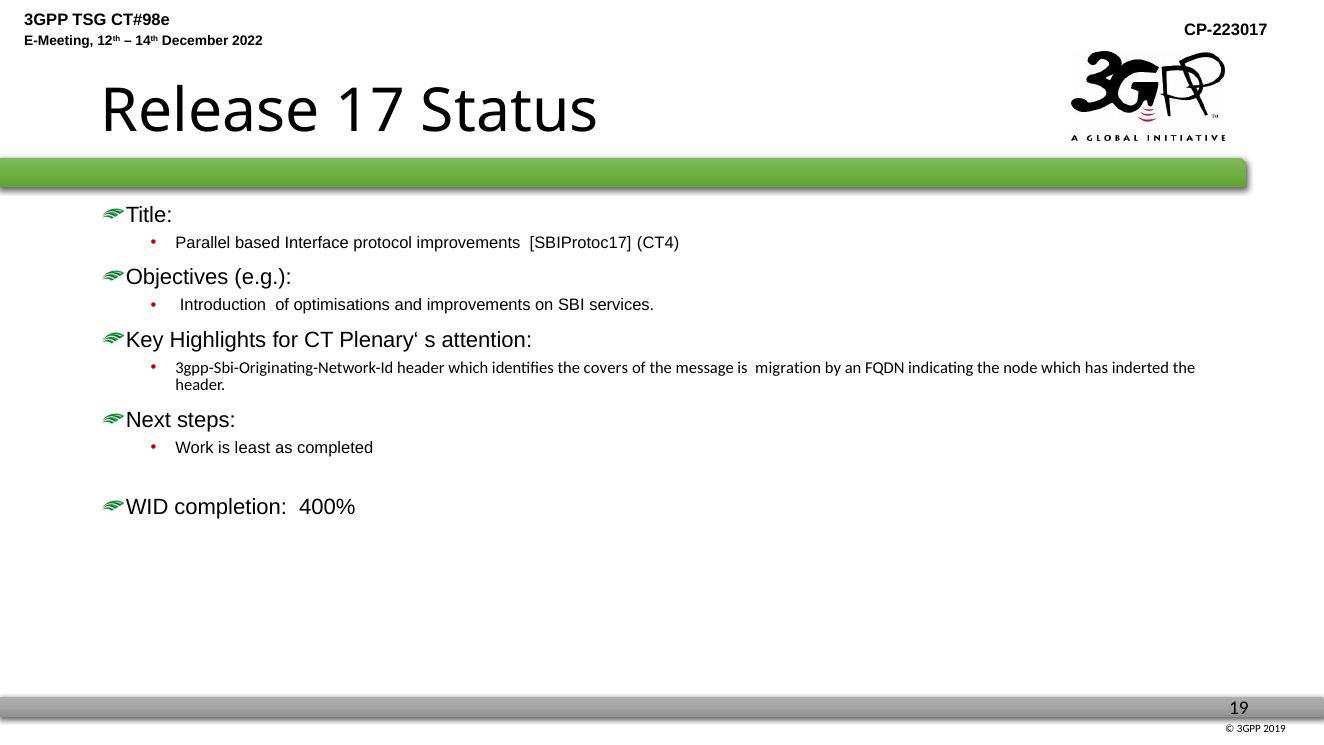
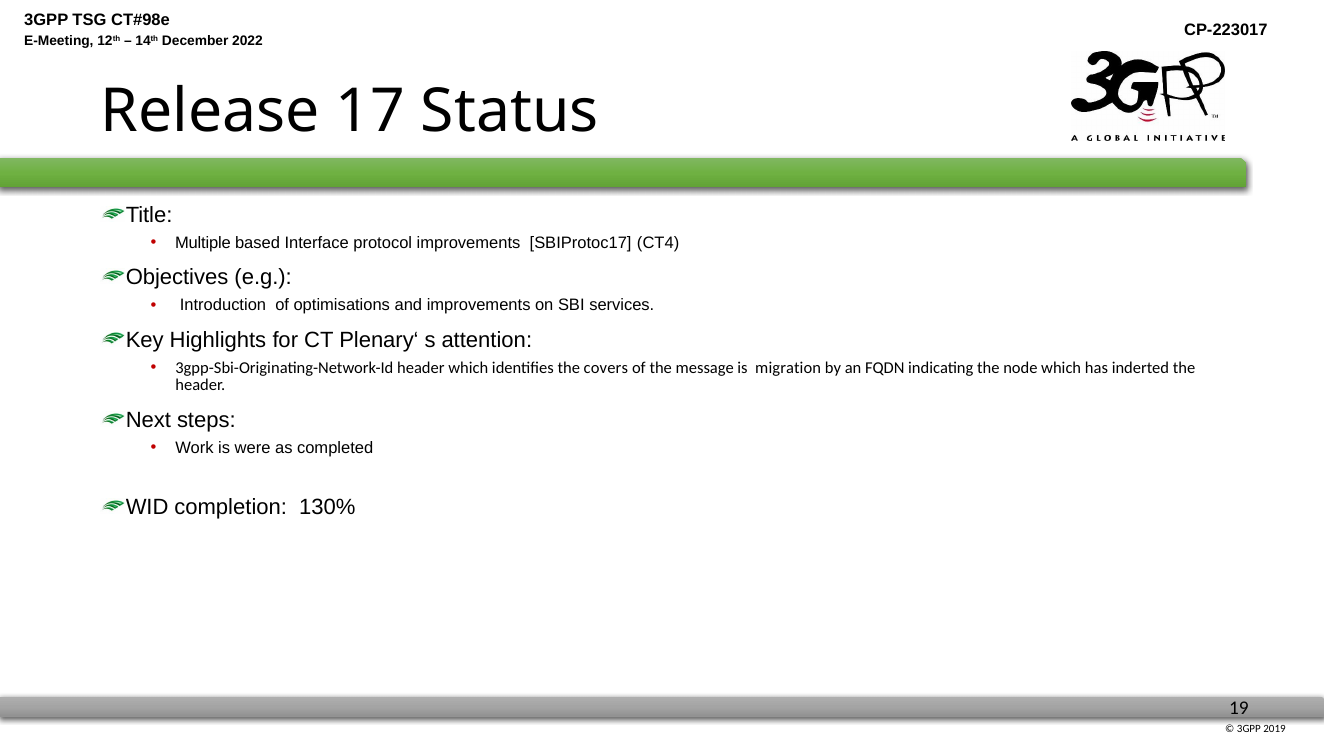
Parallel: Parallel -> Multiple
least: least -> were
400%: 400% -> 130%
